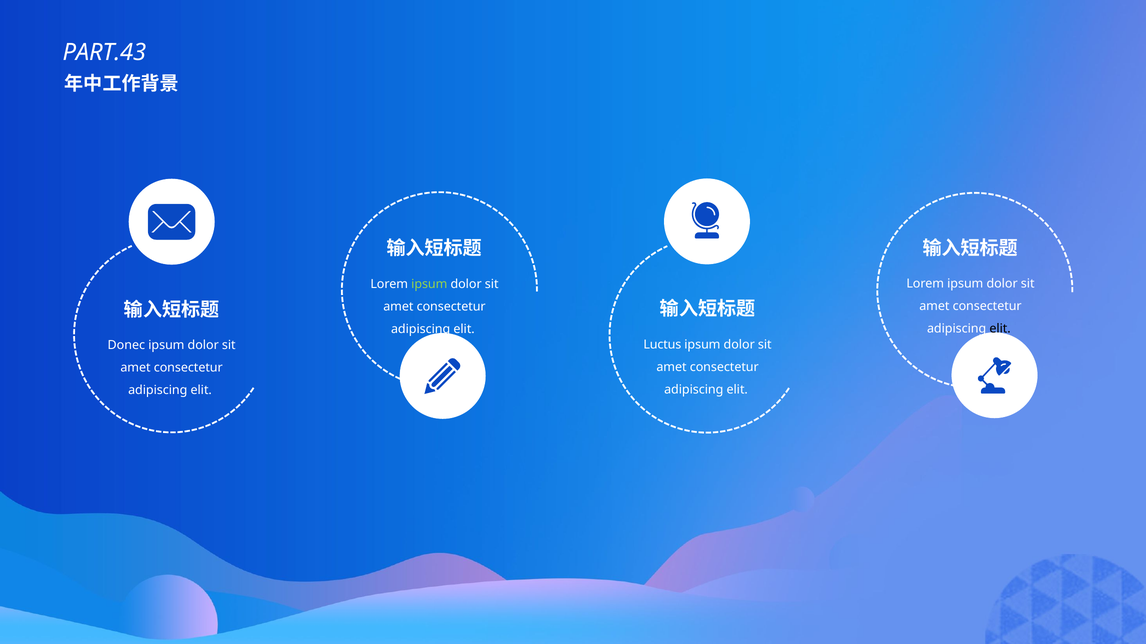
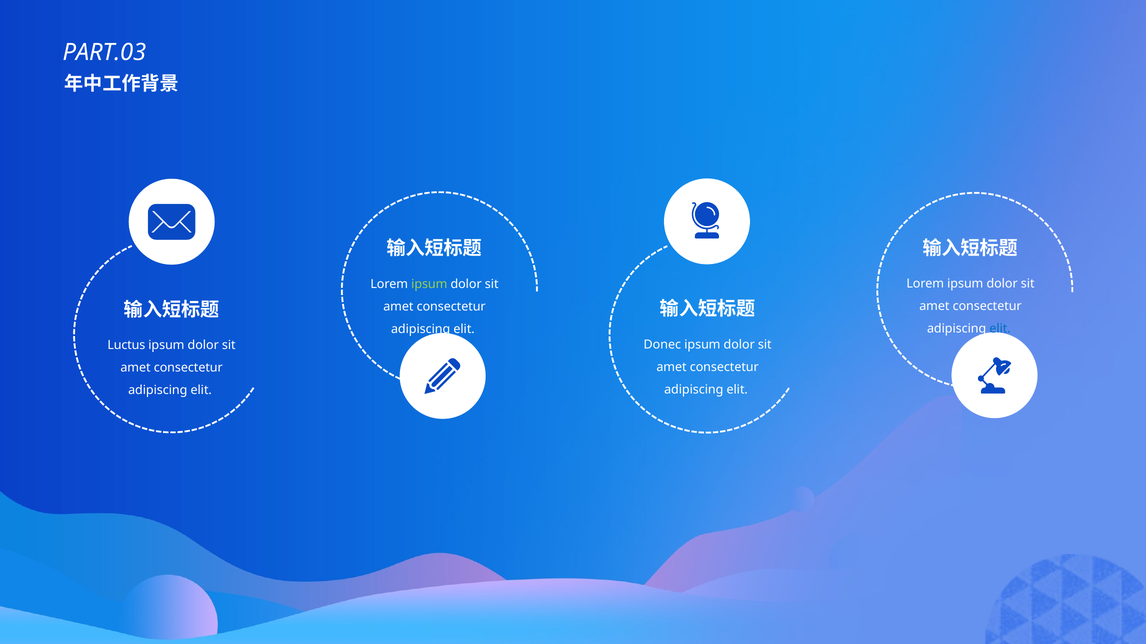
PART.43: PART.43 -> PART.03
elit at (1000, 329) colour: black -> blue
Luctus: Luctus -> Donec
Donec: Donec -> Luctus
